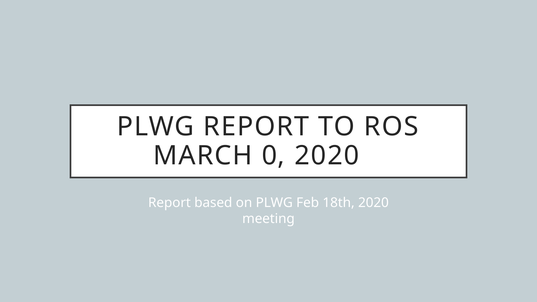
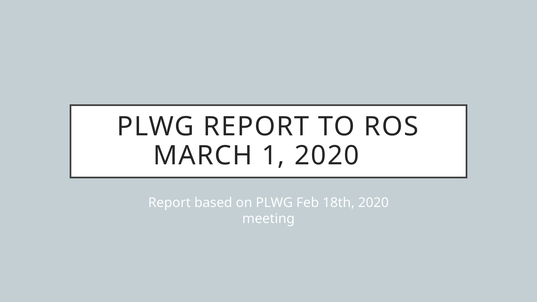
0: 0 -> 1
